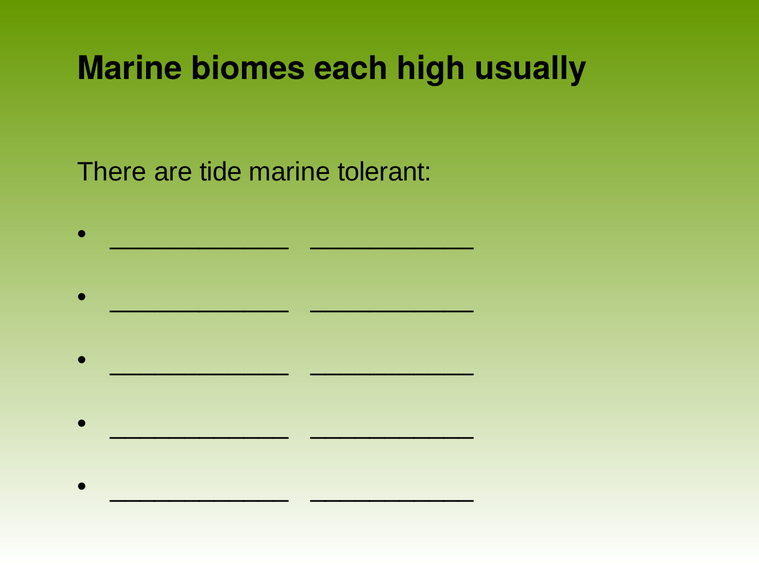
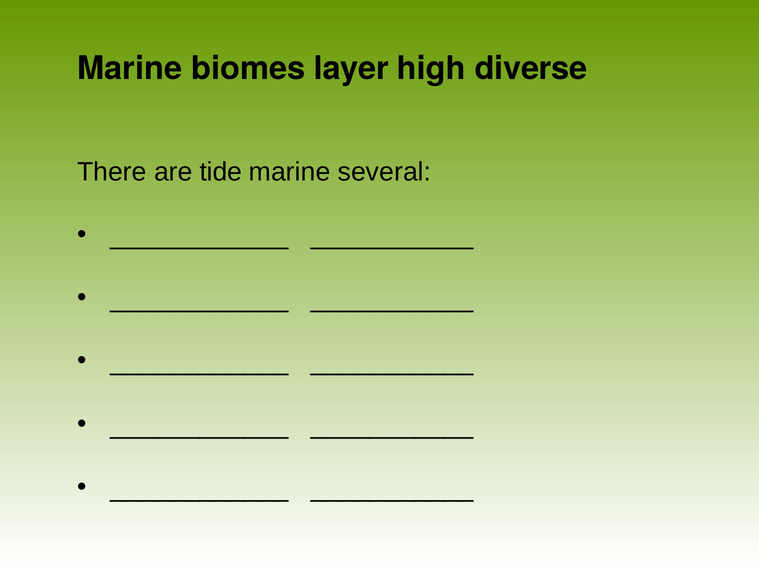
each: each -> layer
usually: usually -> diverse
tolerant: tolerant -> several
